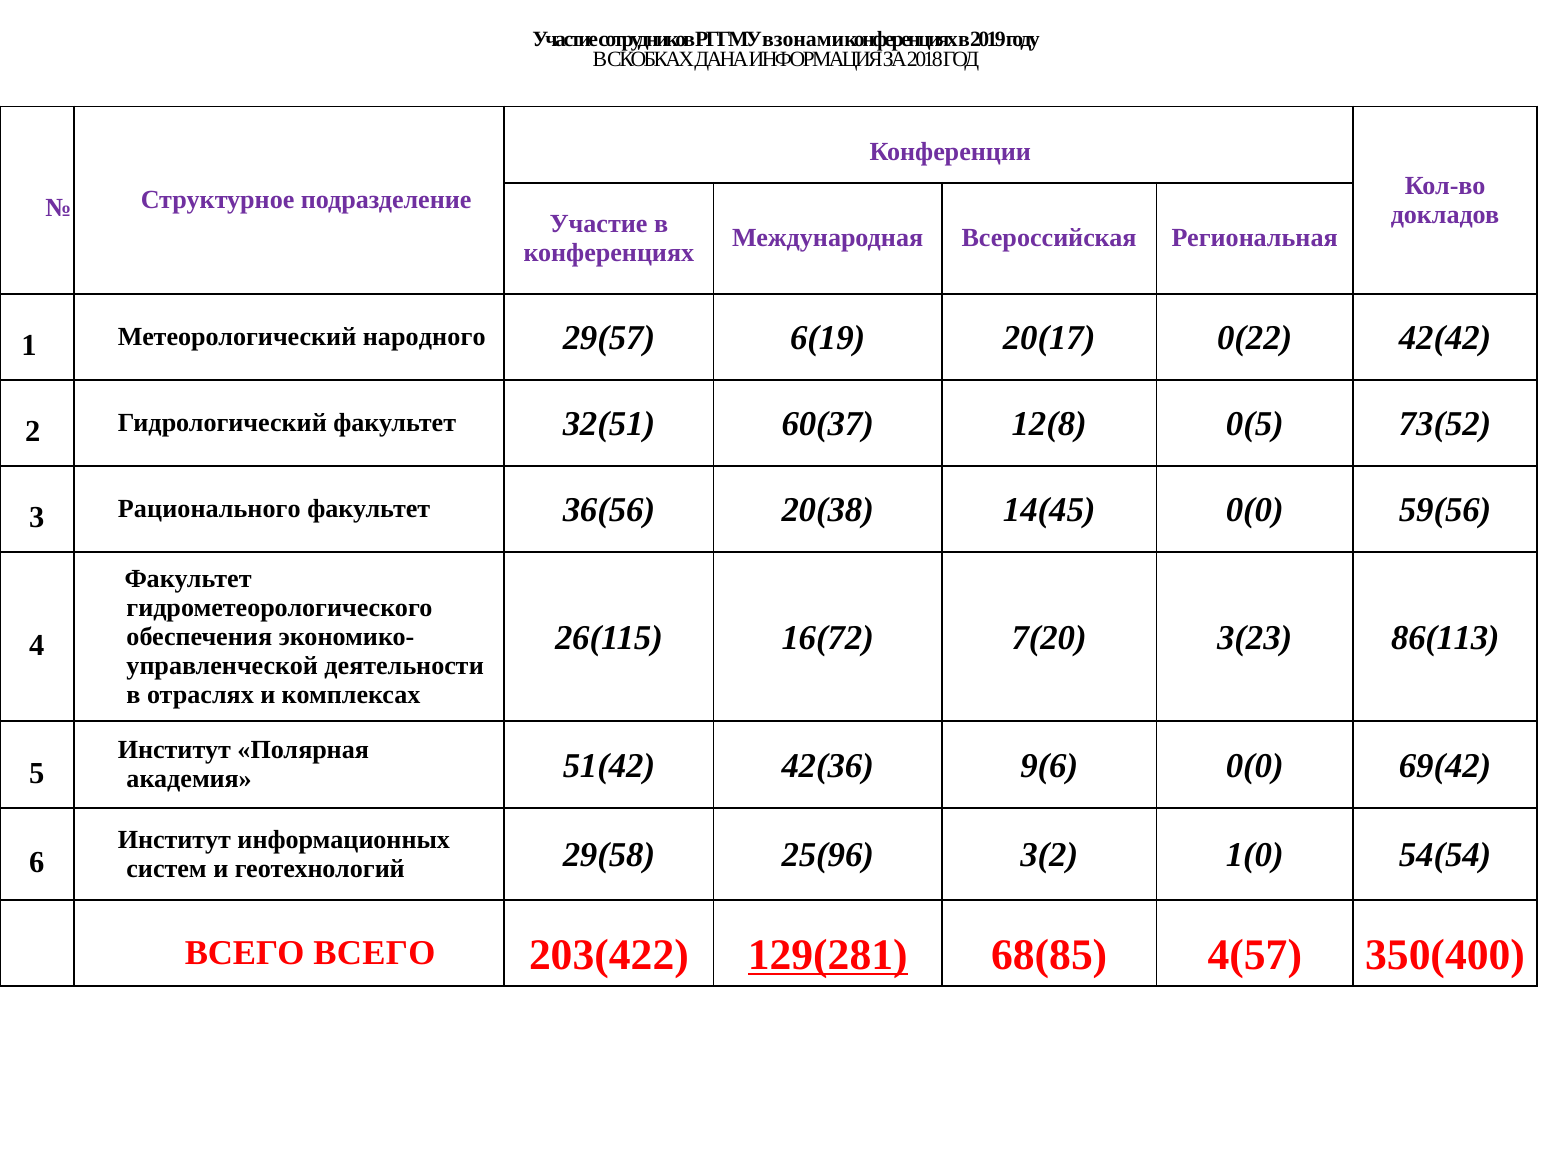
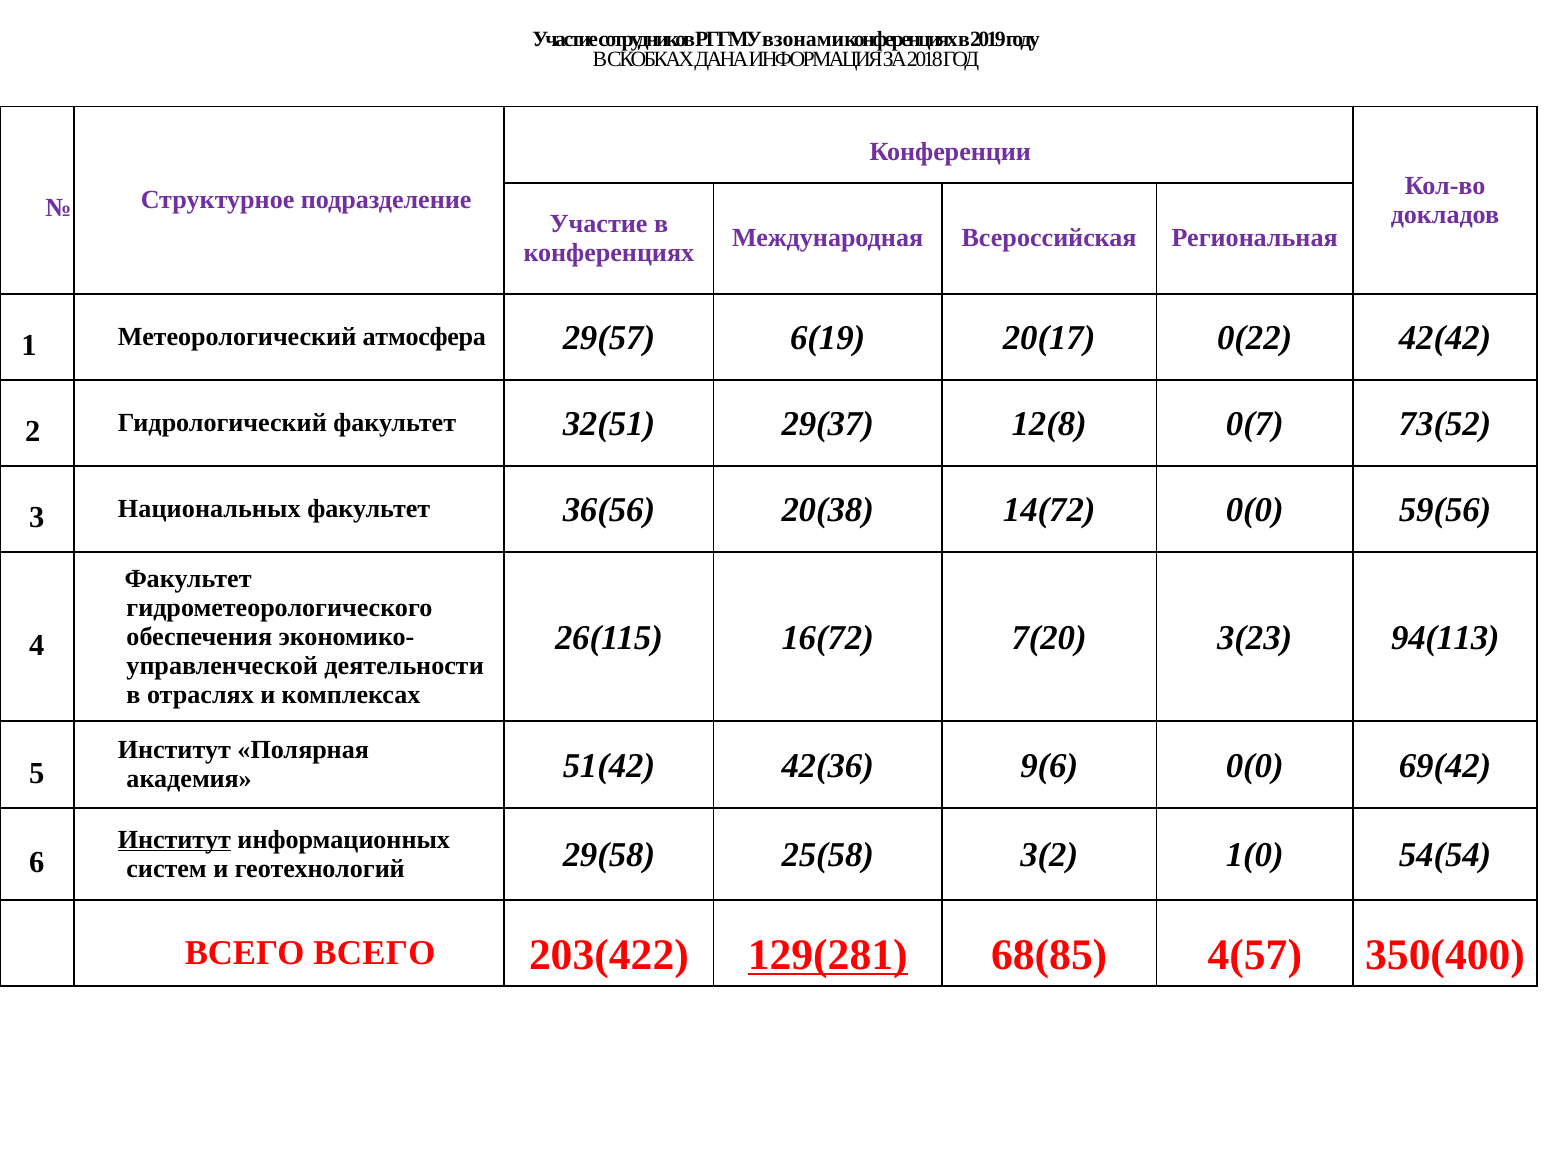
народного: народного -> атмосфера
60(37: 60(37 -> 29(37
0(5: 0(5 -> 0(7
Рационального: Рационального -> Национальных
14(45: 14(45 -> 14(72
86(113: 86(113 -> 94(113
Институт at (175, 839) underline: none -> present
25(96: 25(96 -> 25(58
